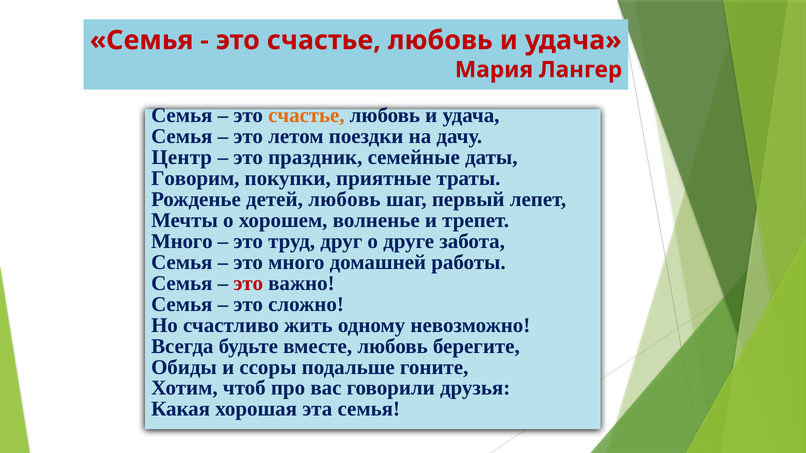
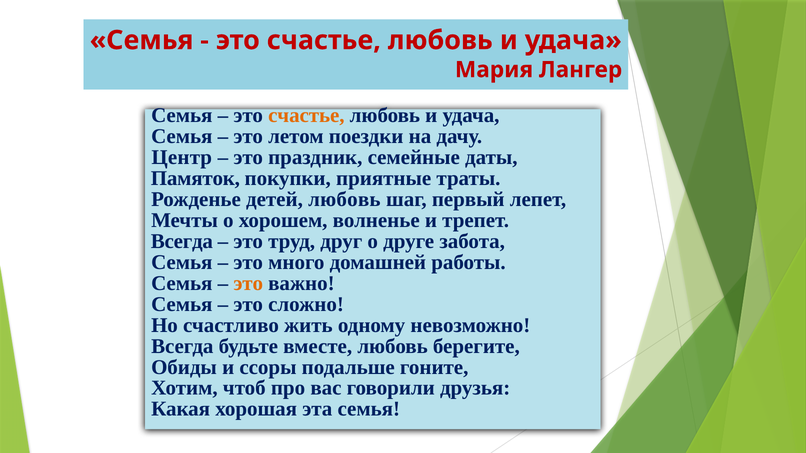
Говорим: Говорим -> Памяток
Много at (182, 241): Много -> Всегда
это at (248, 283) colour: red -> orange
